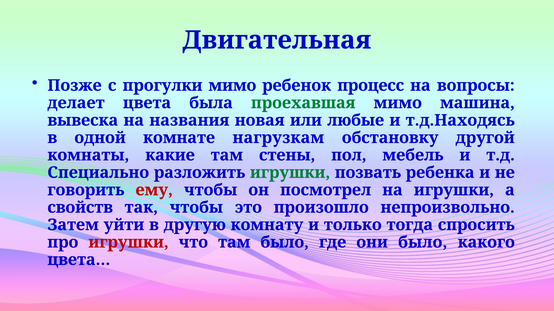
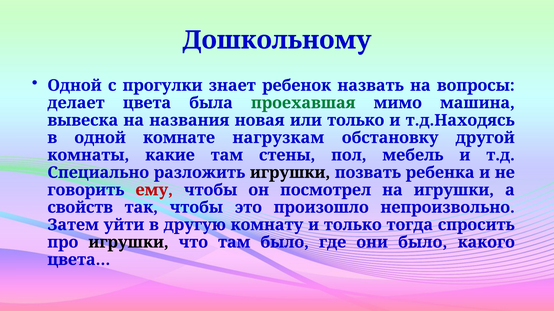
Двигательная: Двигательная -> Дошкольному
Позже at (75, 86): Позже -> Одной
прогулки мимо: мимо -> знает
процесс: процесс -> назвать
или любые: любые -> только
игрушки at (290, 173) colour: green -> black
игрушки at (129, 243) colour: red -> black
